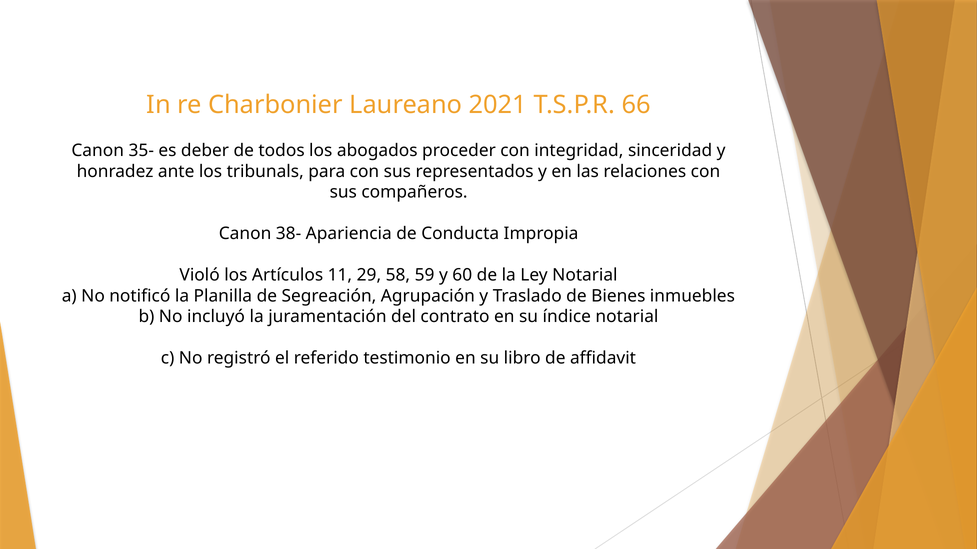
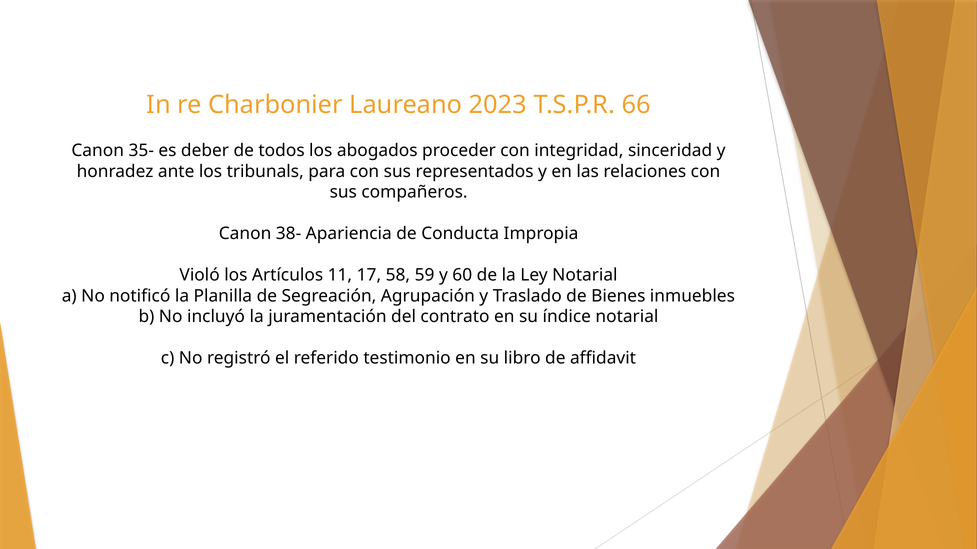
2021: 2021 -> 2023
29: 29 -> 17
